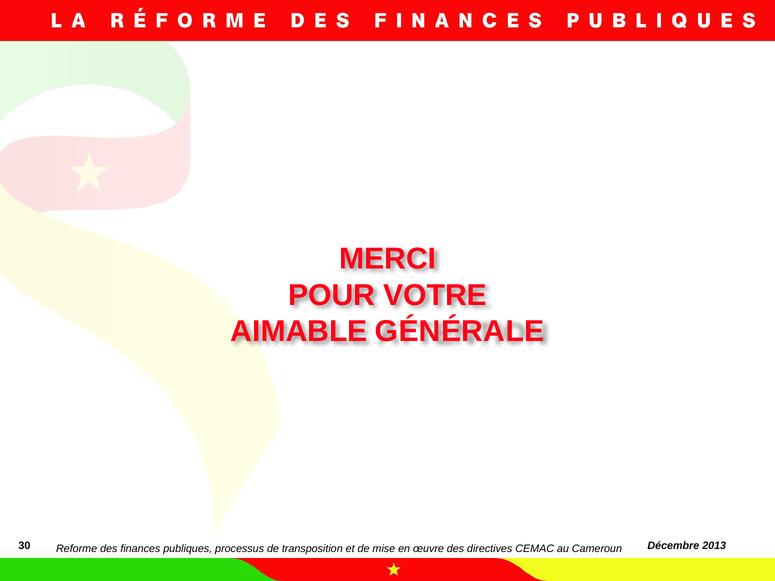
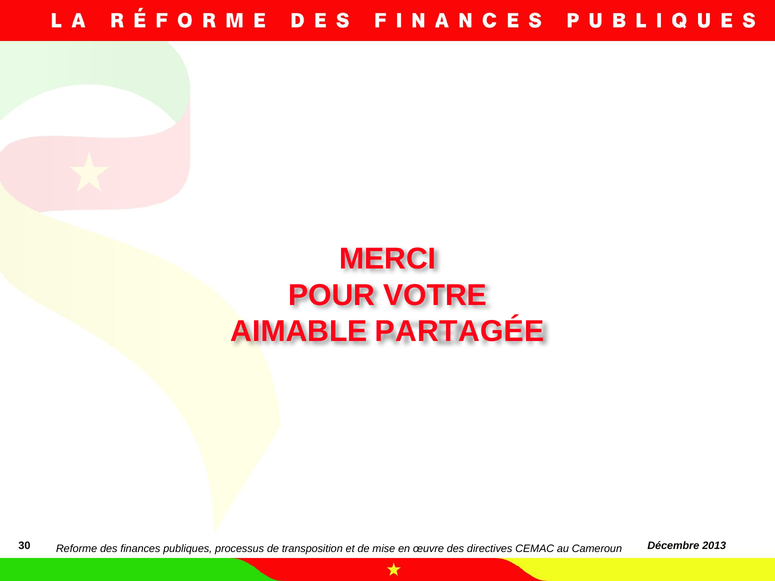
GÉNÉRALE: GÉNÉRALE -> PARTAGÉE
